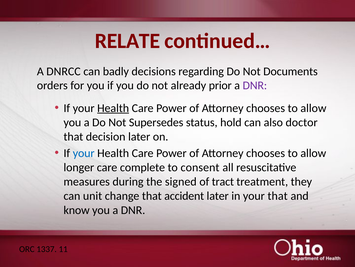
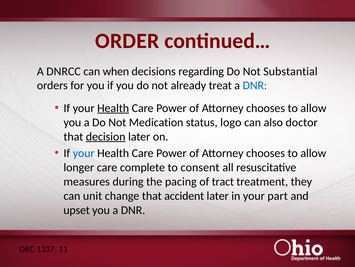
RELATE: RELATE -> ORDER
badly: badly -> when
Documents: Documents -> Substantial
prior: prior -> treat
DNR at (255, 85) colour: purple -> blue
Supersedes: Supersedes -> Medication
hold: hold -> logo
decision underline: none -> present
signed: signed -> pacing
your that: that -> part
know: know -> upset
